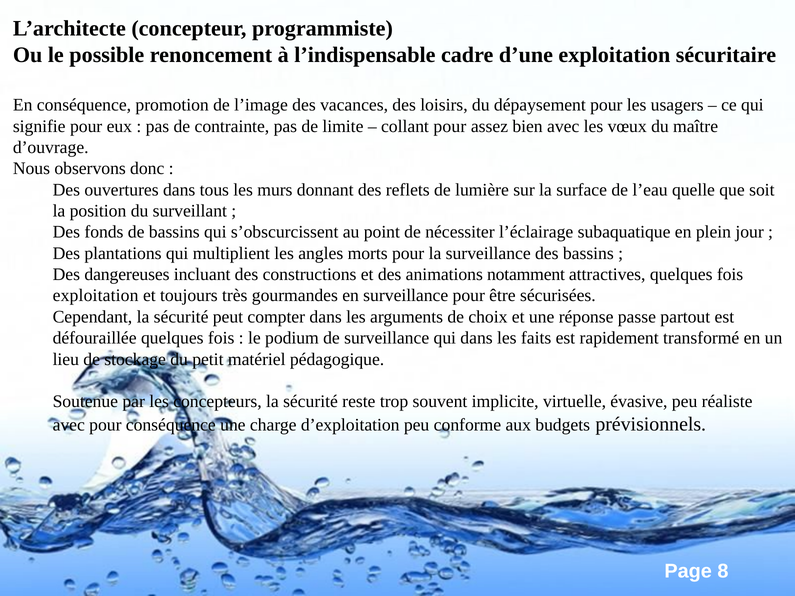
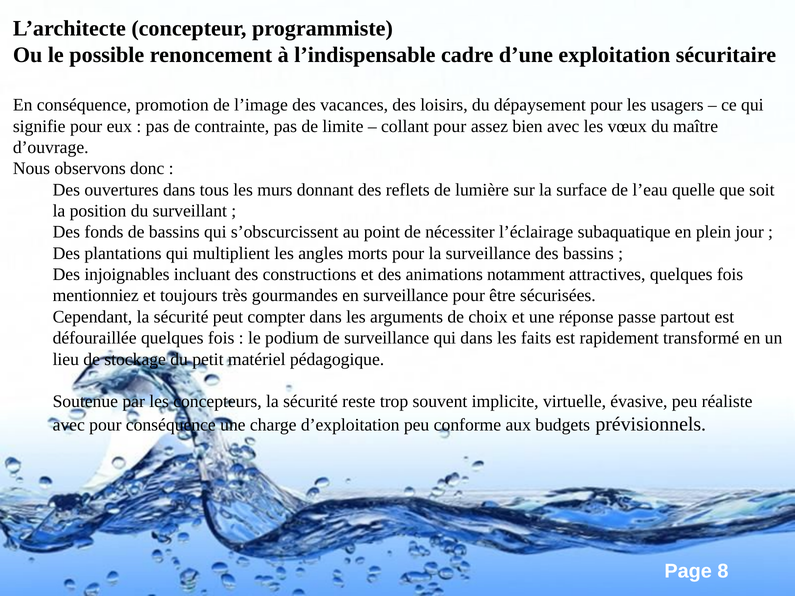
dangereuses: dangereuses -> injoignables
exploitation at (96, 296): exploitation -> mentionniez
